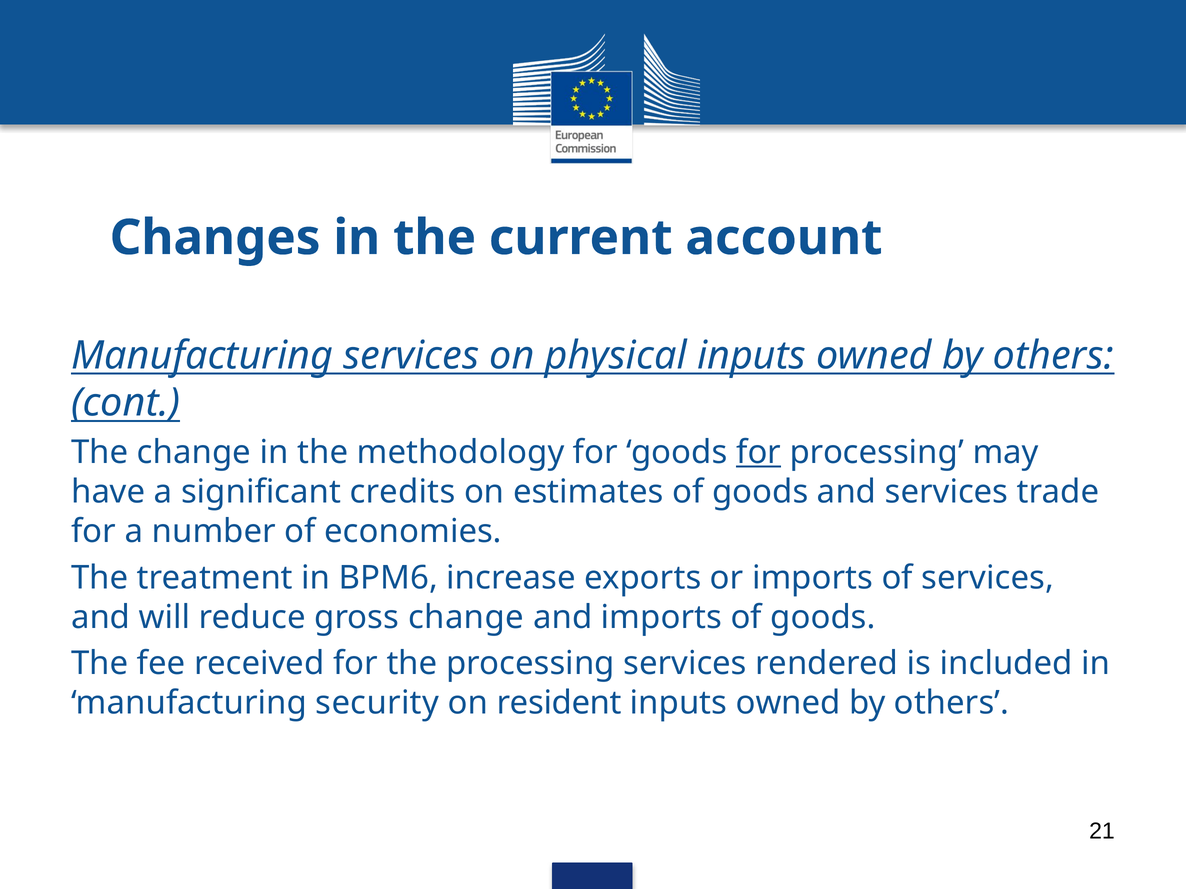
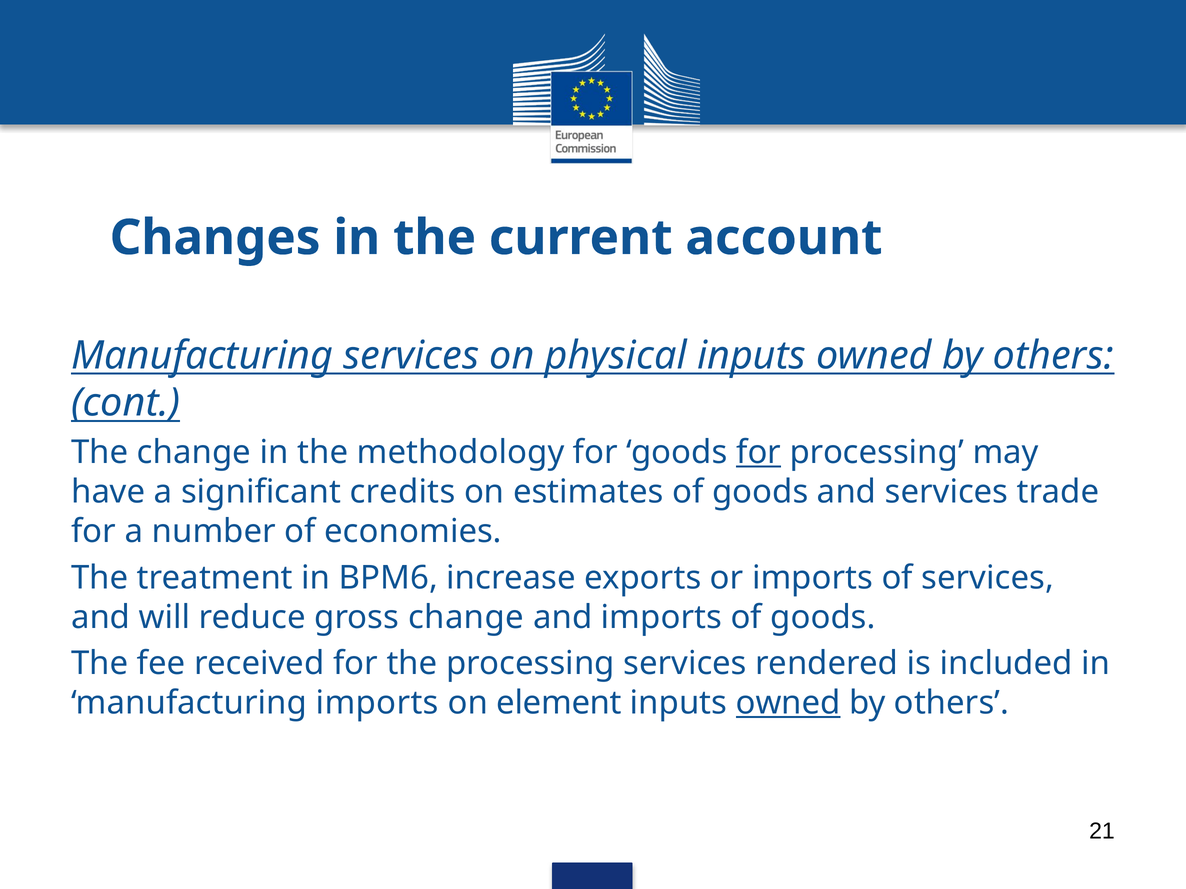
manufacturing security: security -> imports
resident: resident -> element
owned at (788, 703) underline: none -> present
